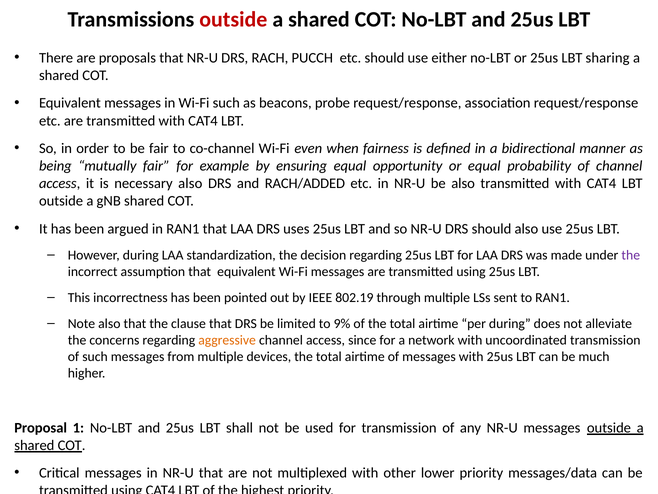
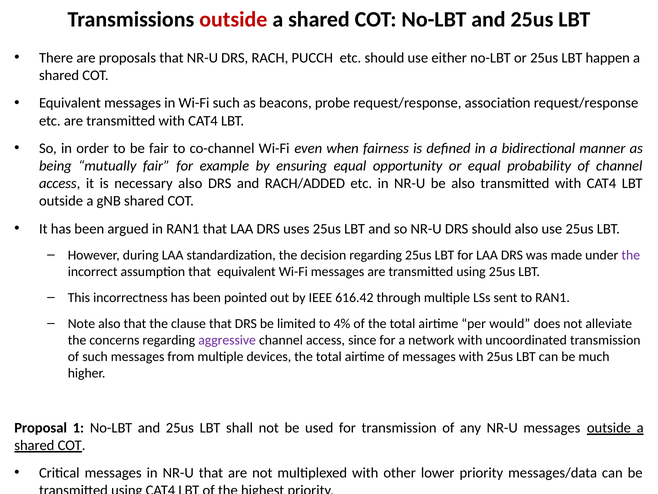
sharing: sharing -> happen
802.19: 802.19 -> 616.42
9%: 9% -> 4%
per during: during -> would
aggressive colour: orange -> purple
